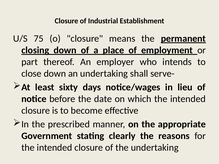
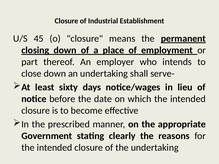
75: 75 -> 45
